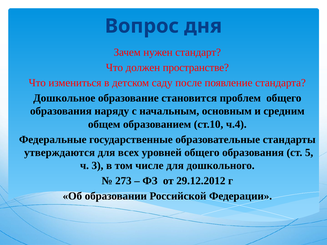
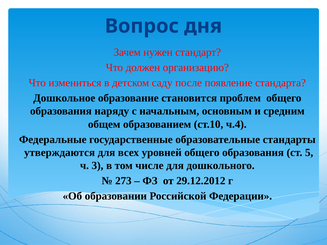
пространстве: пространстве -> организацию
